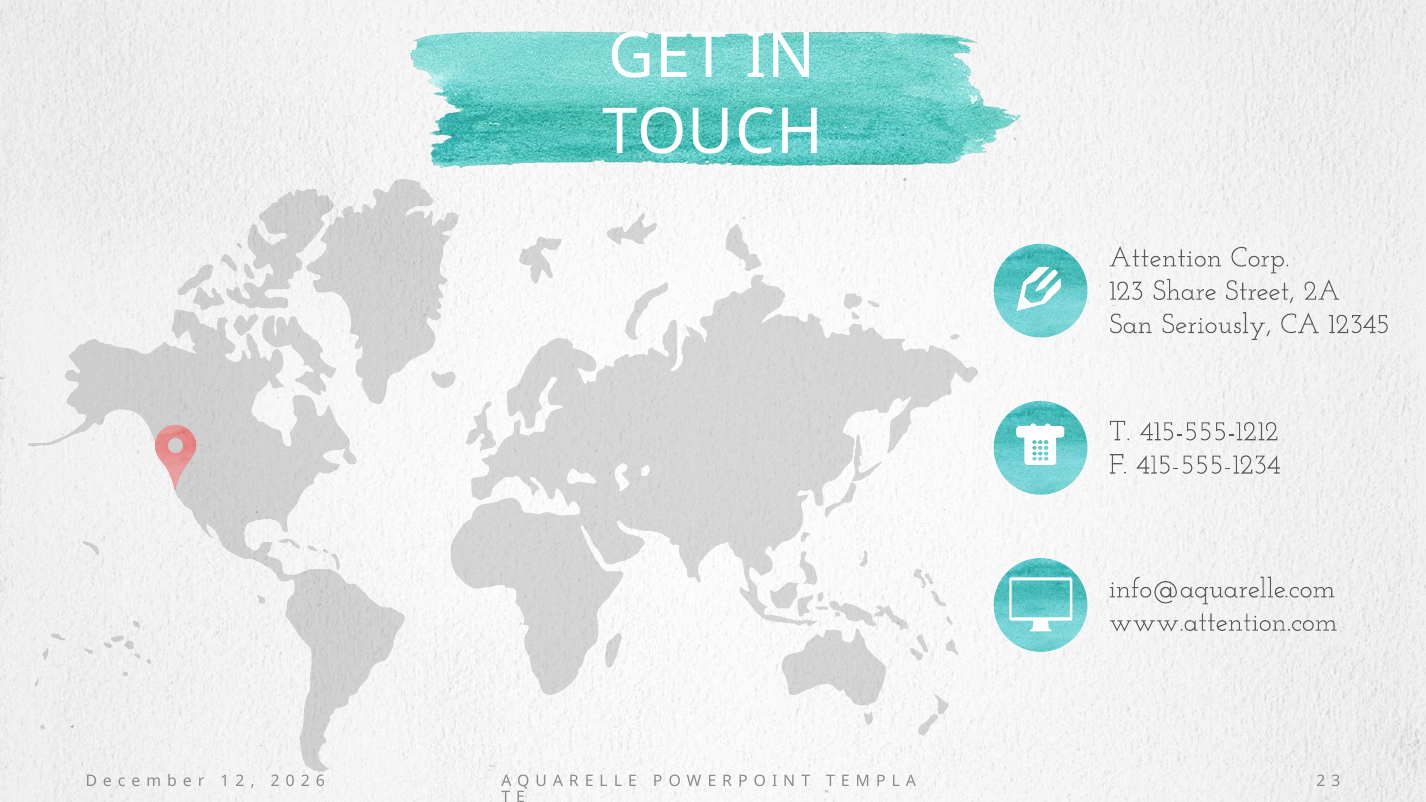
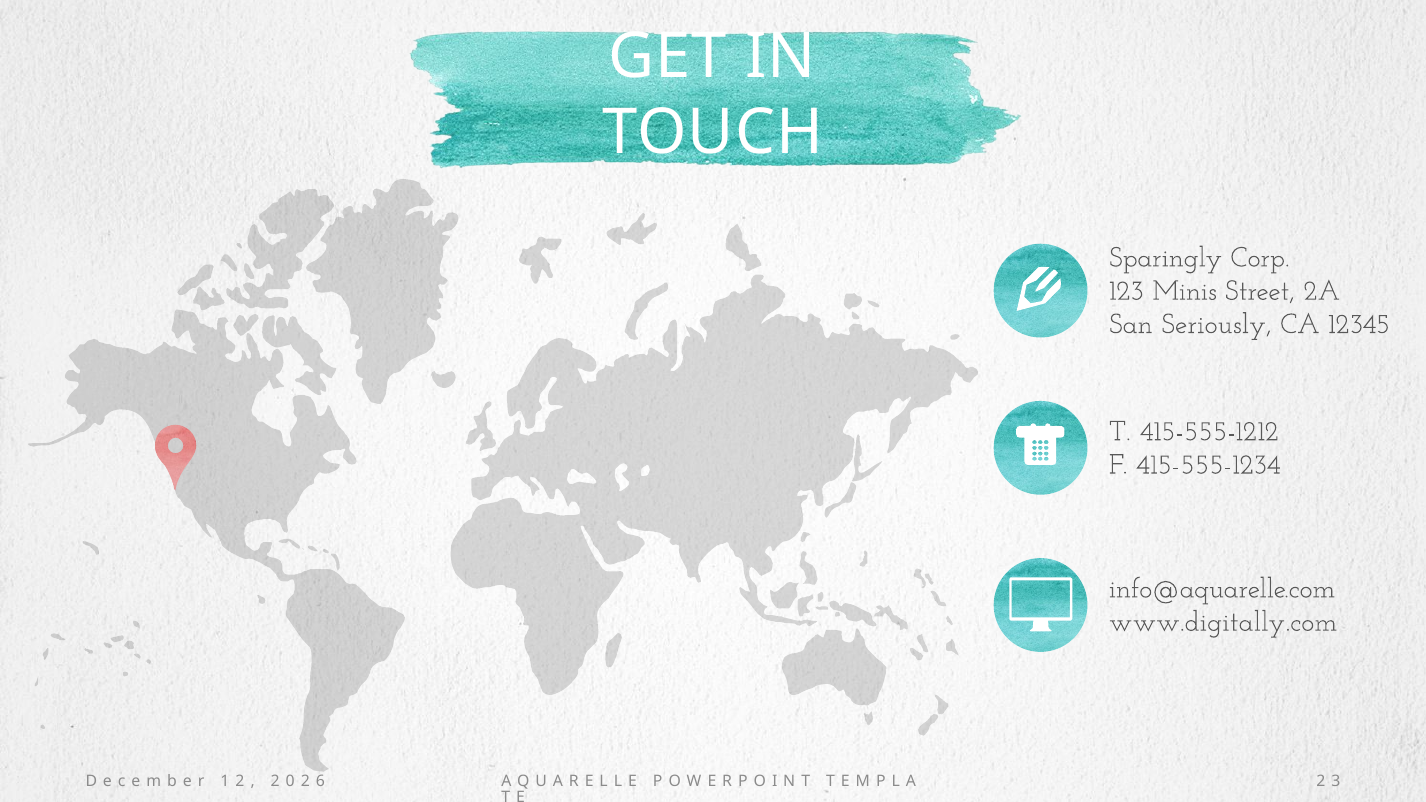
Attention: Attention -> Sparingly
Share: Share -> Minis
www.attention.com: www.attention.com -> www.digitally.com
